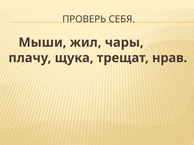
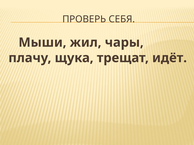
нрав: нрав -> идёт
